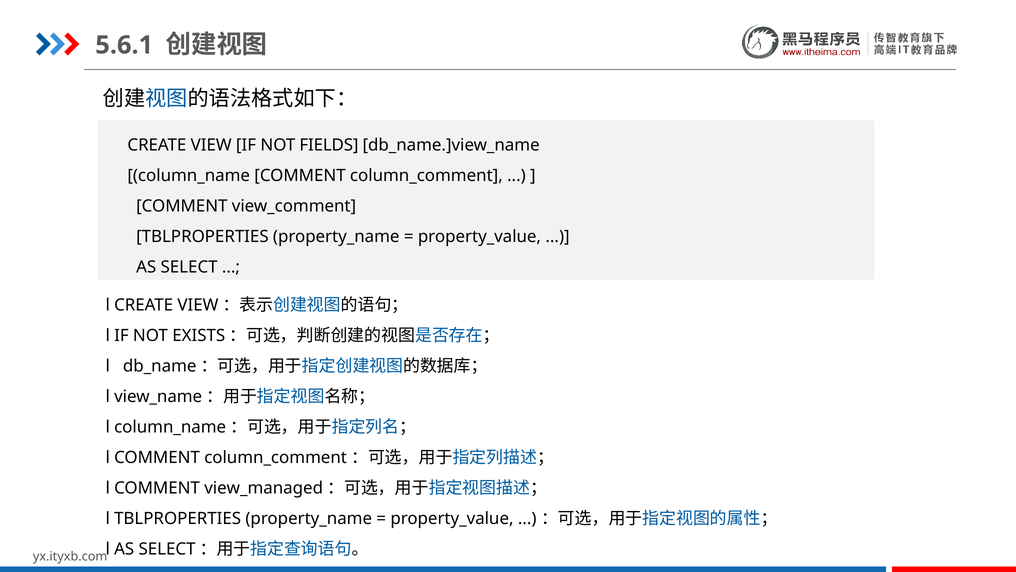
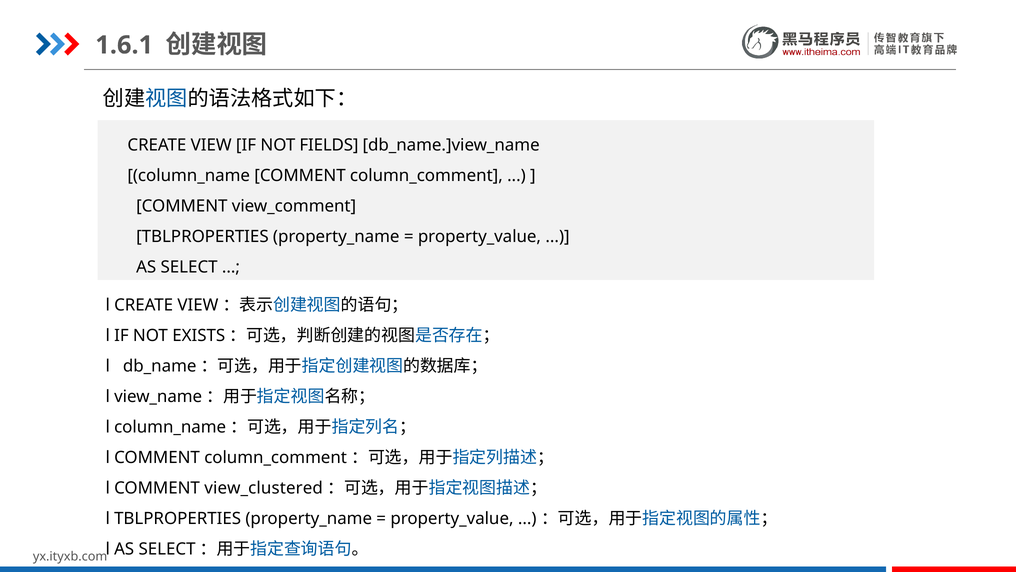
5.6.1: 5.6.1 -> 1.6.1
view_managed: view_managed -> view_clustered
